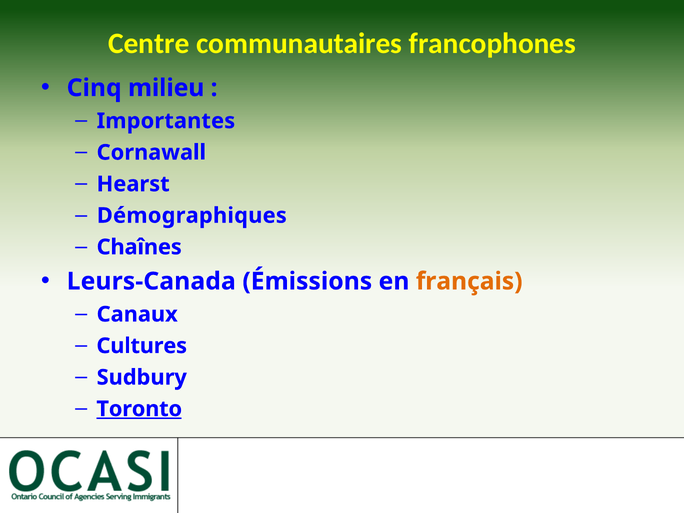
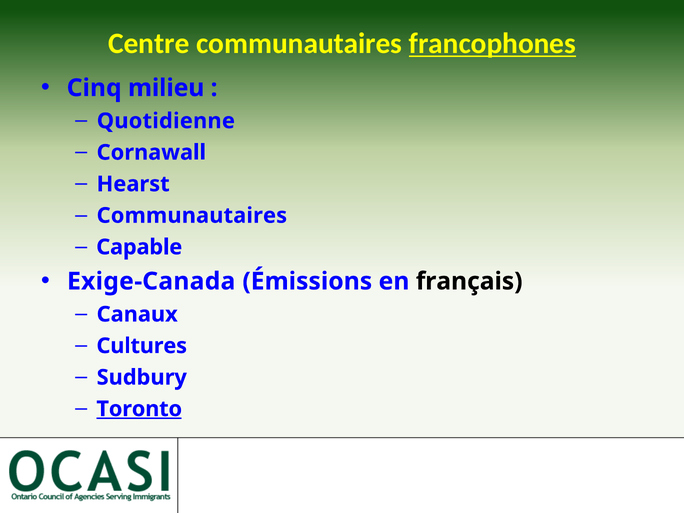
francophones underline: none -> present
Importantes: Importantes -> Quotidienne
Démographiques at (192, 216): Démographiques -> Communautaires
Chaînes: Chaînes -> Capable
Leurs-Canada: Leurs-Canada -> Exige-Canada
français colour: orange -> black
